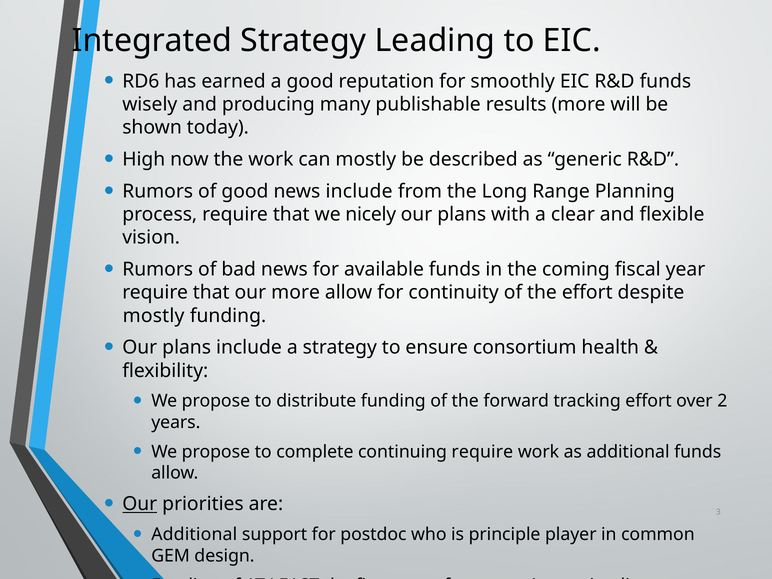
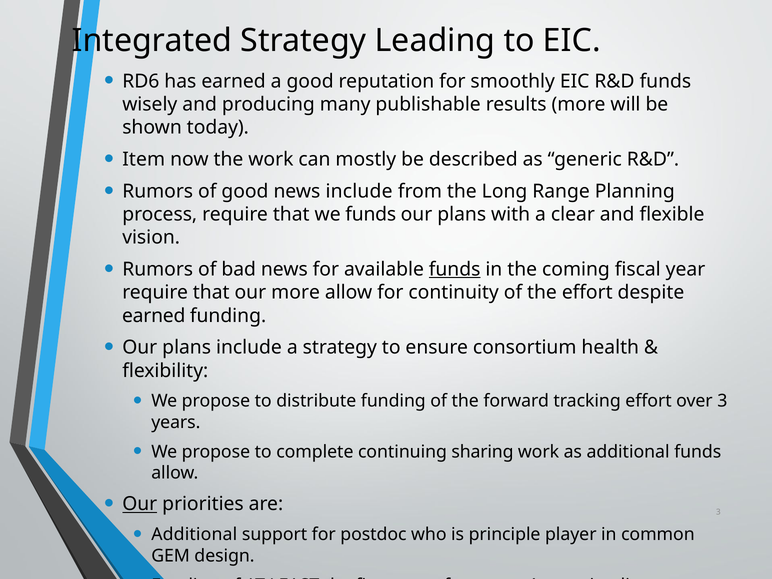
High: High -> Item
we nicely: nicely -> funds
funds at (455, 269) underline: none -> present
mostly at (154, 316): mostly -> earned
over 2: 2 -> 3
continuing require: require -> sharing
